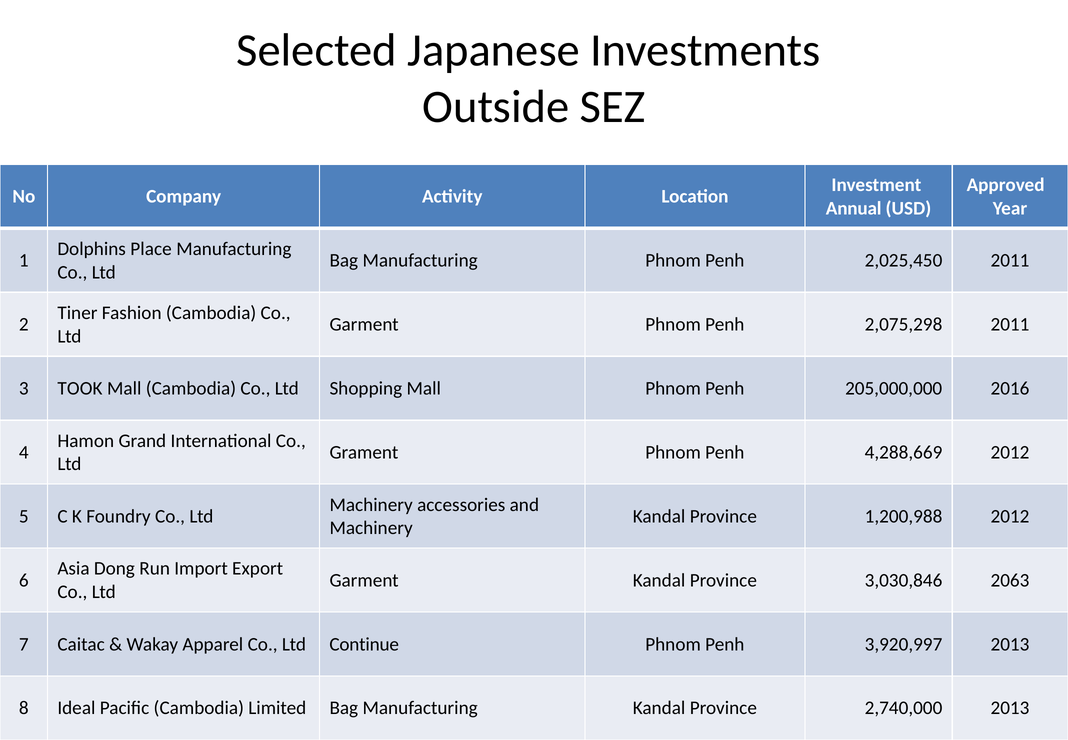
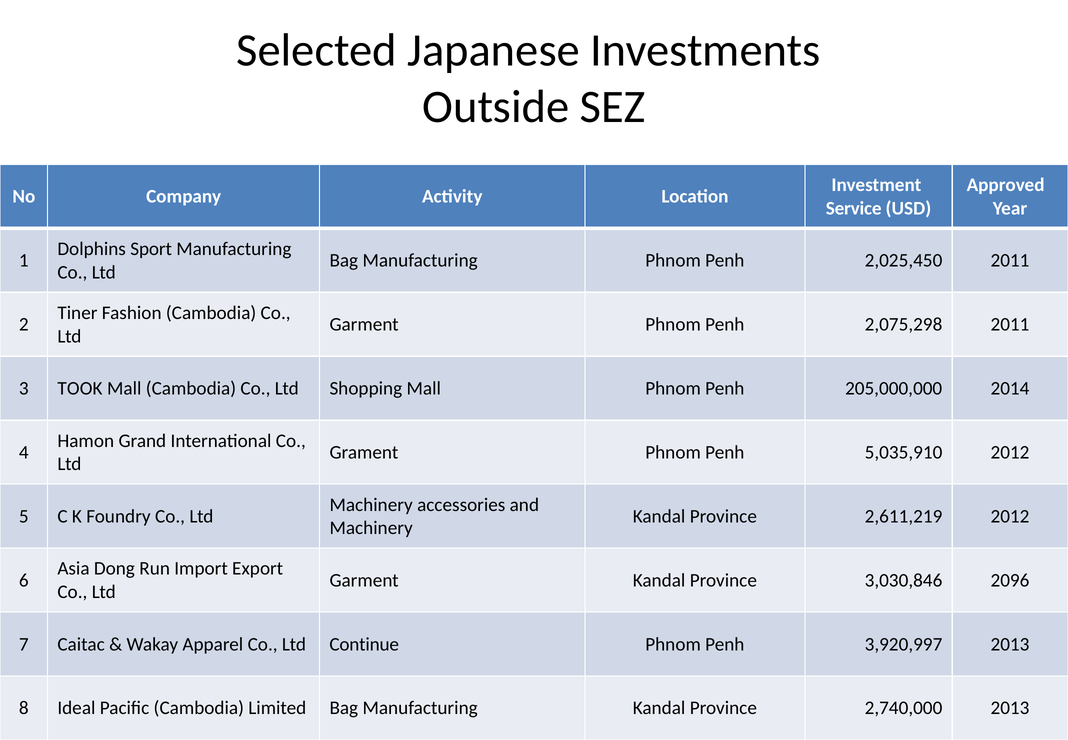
Annual: Annual -> Service
Place: Place -> Sport
2016: 2016 -> 2014
4,288,669: 4,288,669 -> 5,035,910
1,200,988: 1,200,988 -> 2,611,219
2063: 2063 -> 2096
